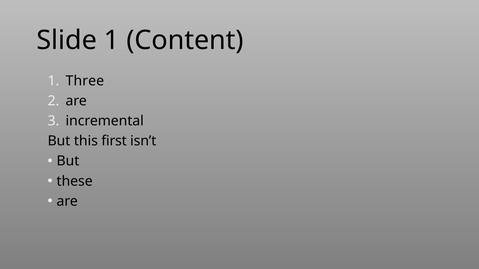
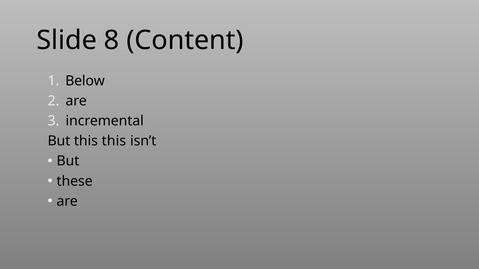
Slide 1: 1 -> 8
Three: Three -> Below
this first: first -> this
